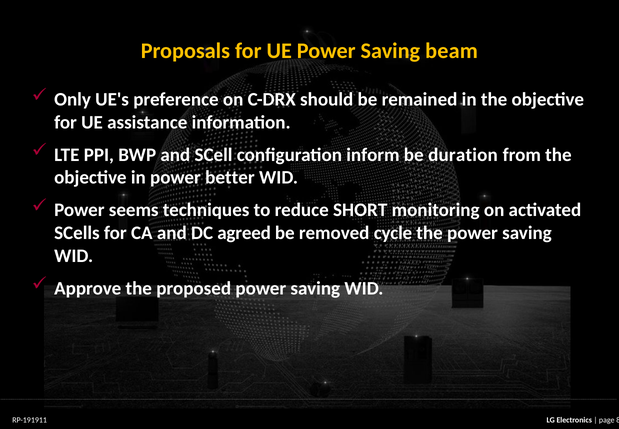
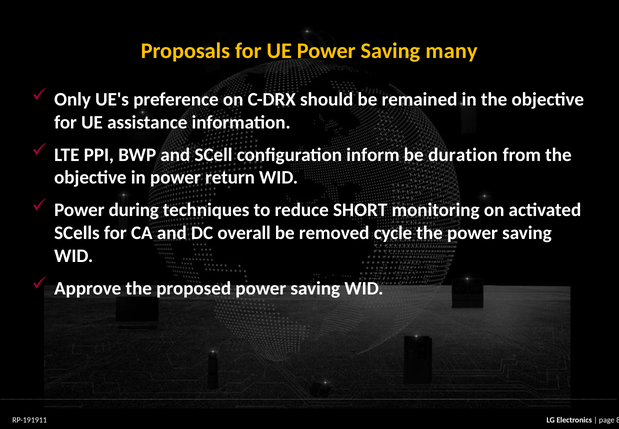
beam: beam -> many
better: better -> return
seems: seems -> during
agreed: agreed -> overall
